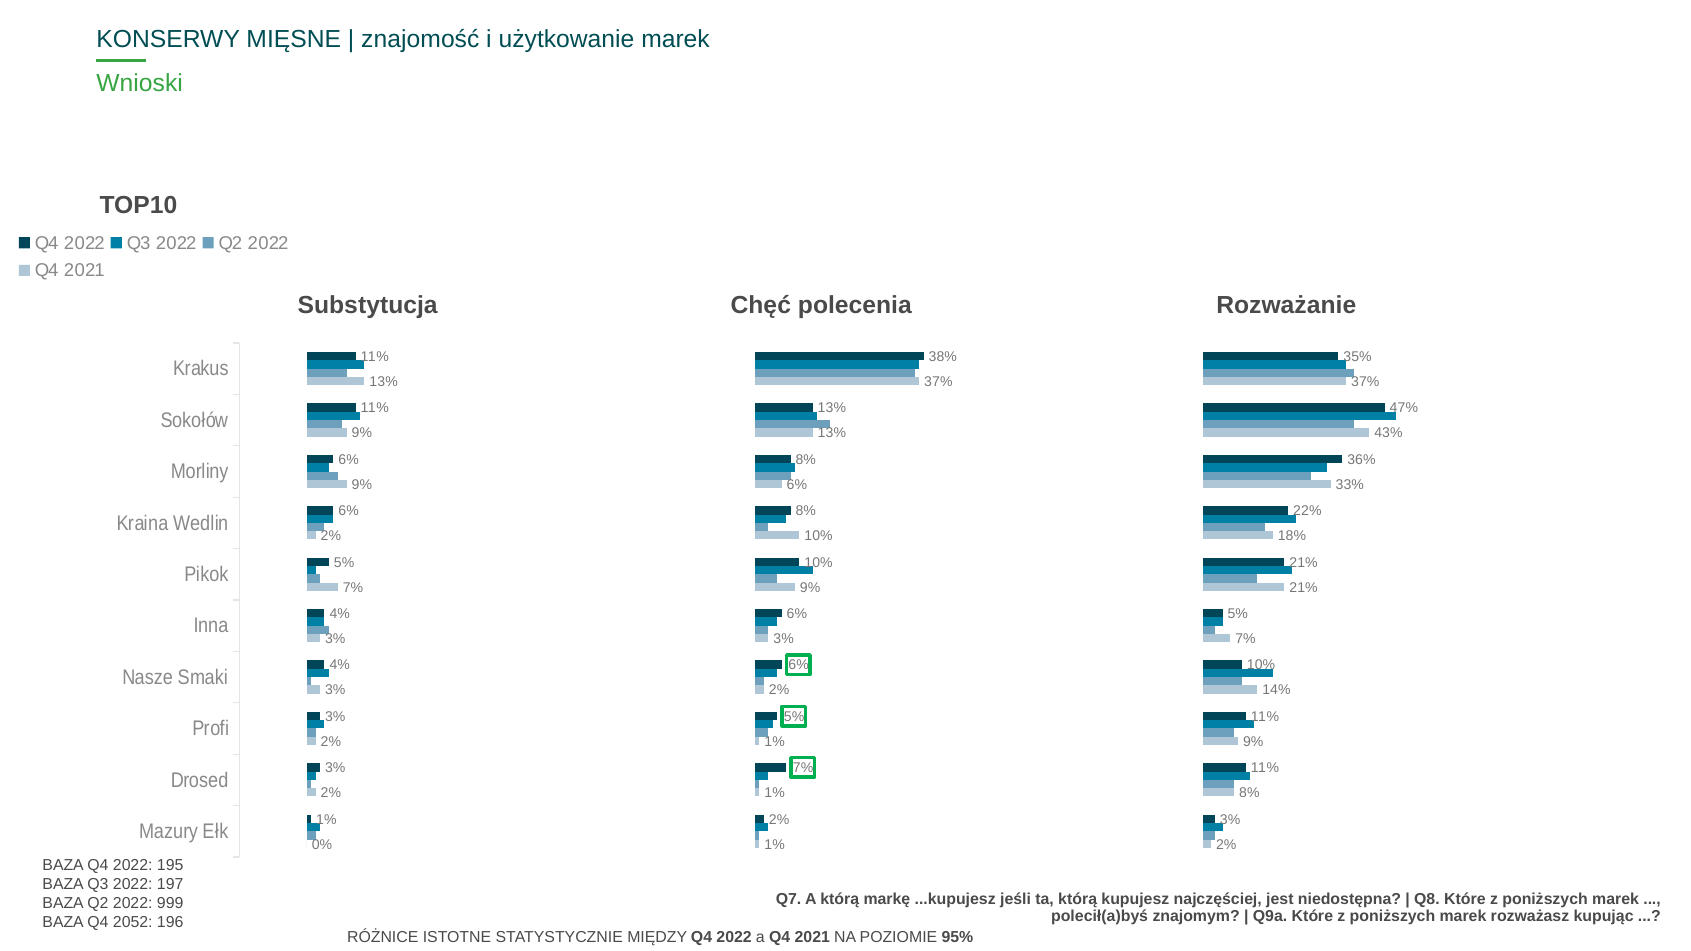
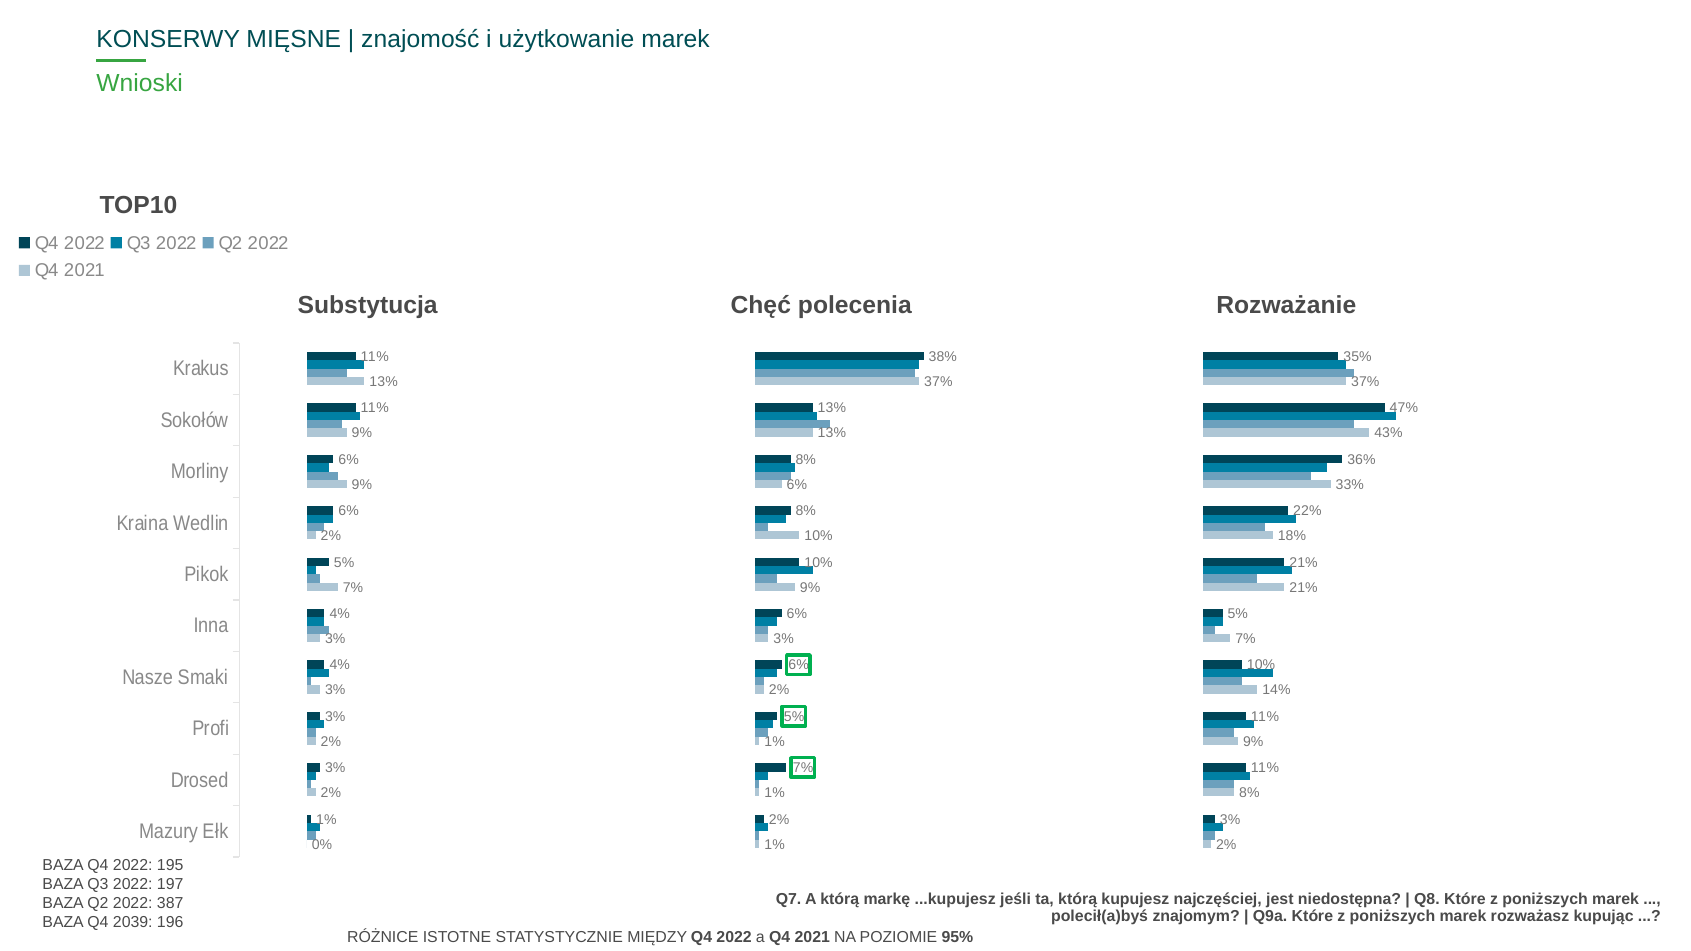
999: 999 -> 387
2052: 2052 -> 2039
